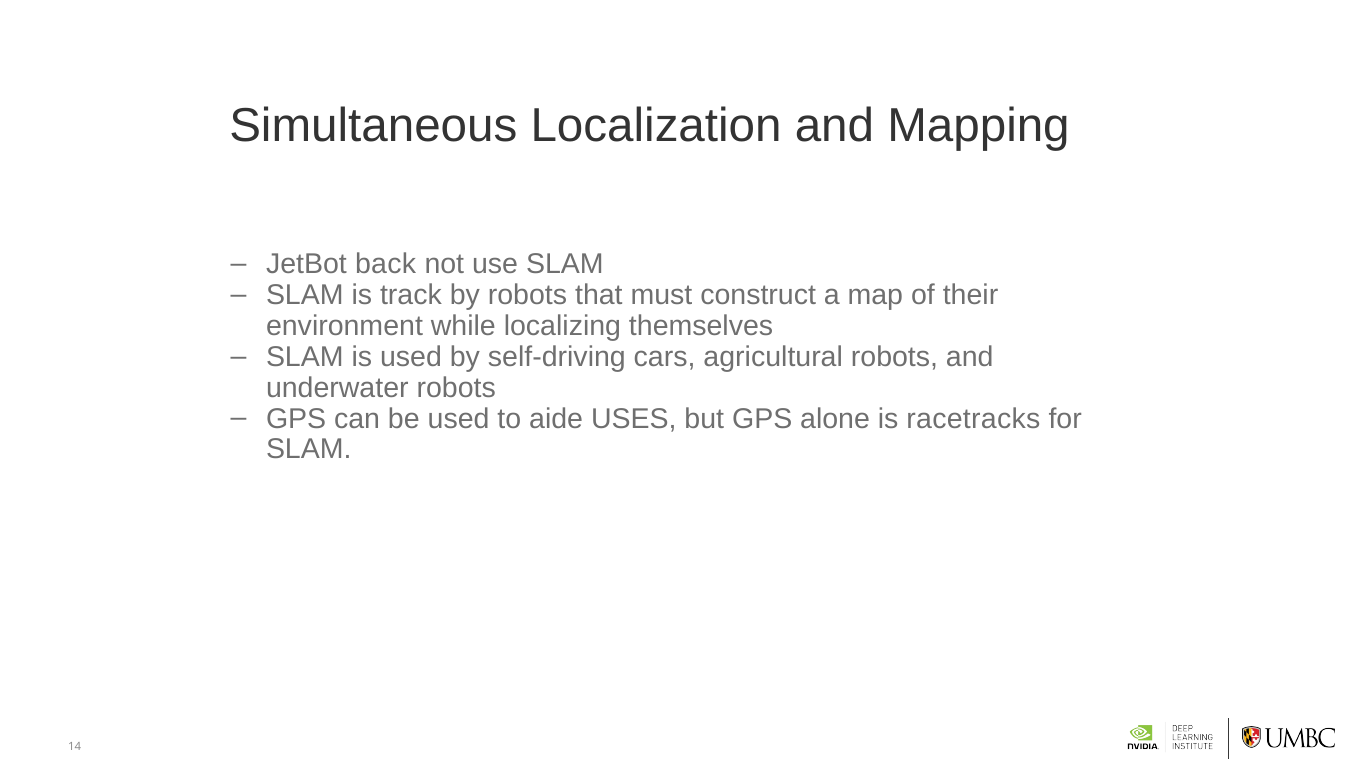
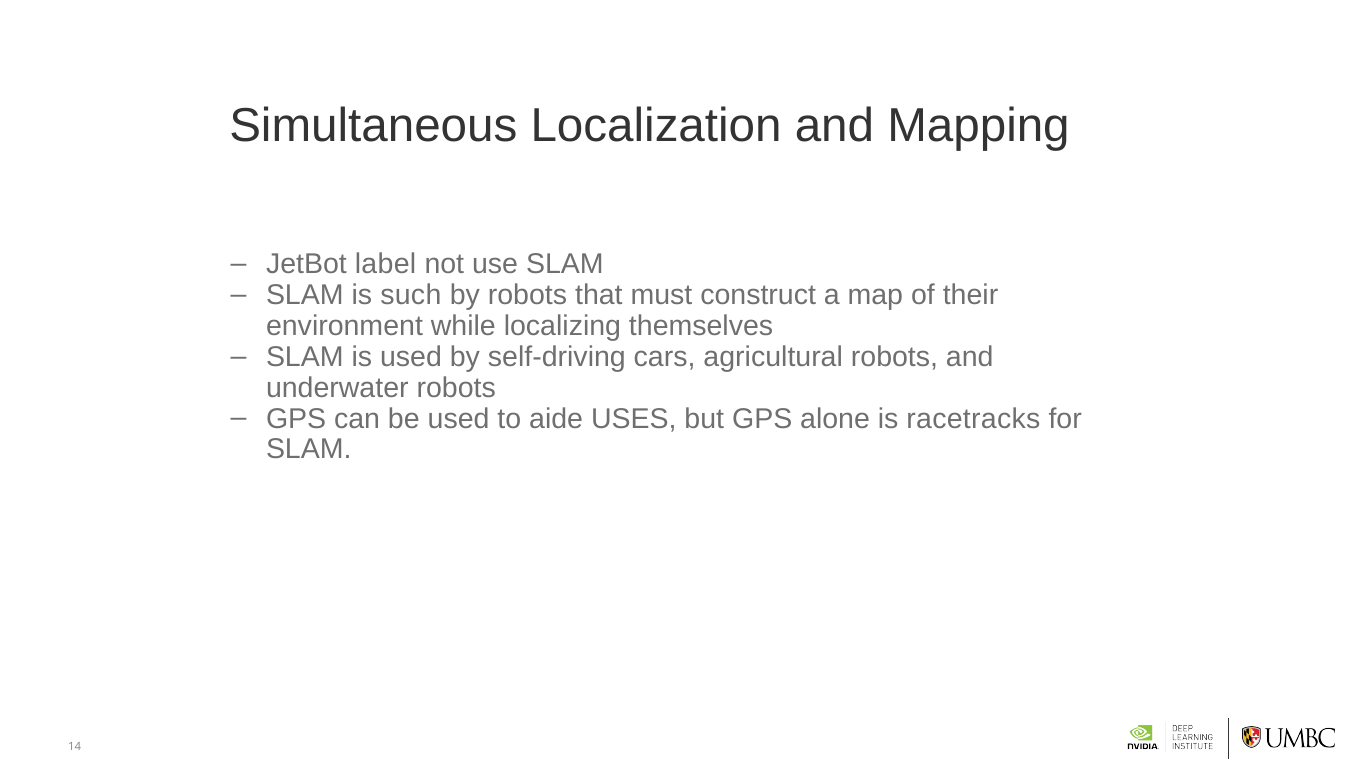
back: back -> label
track: track -> such
